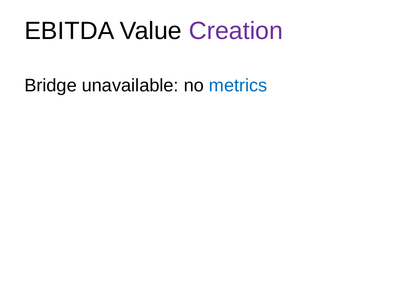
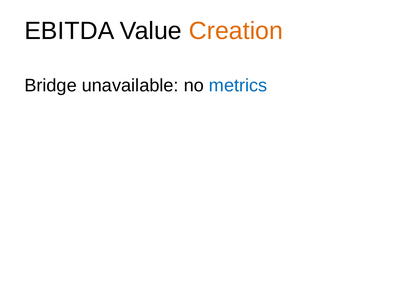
Creation colour: purple -> orange
